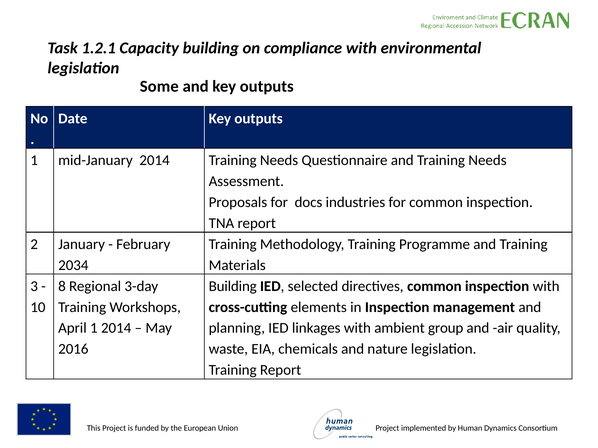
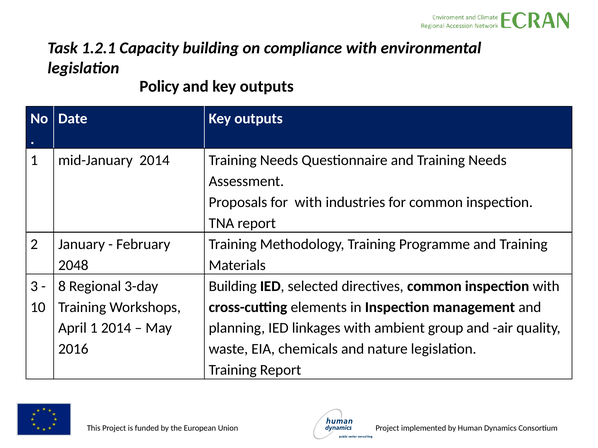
Some: Some -> Policy
for docs: docs -> with
2034: 2034 -> 2048
